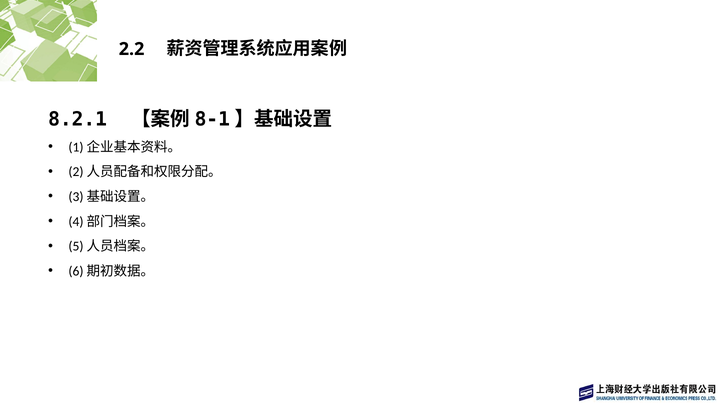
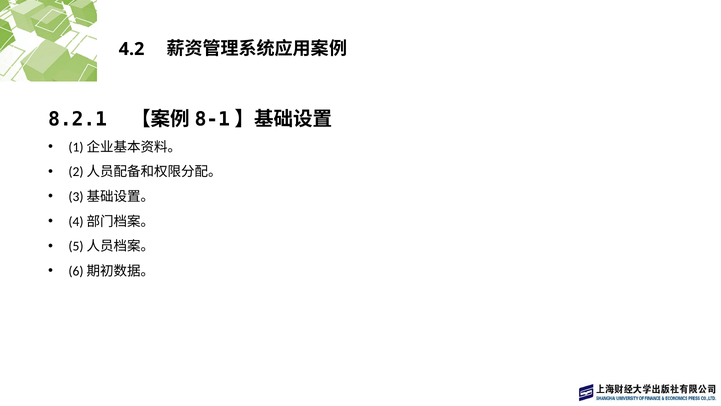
2.2: 2.2 -> 4.2
